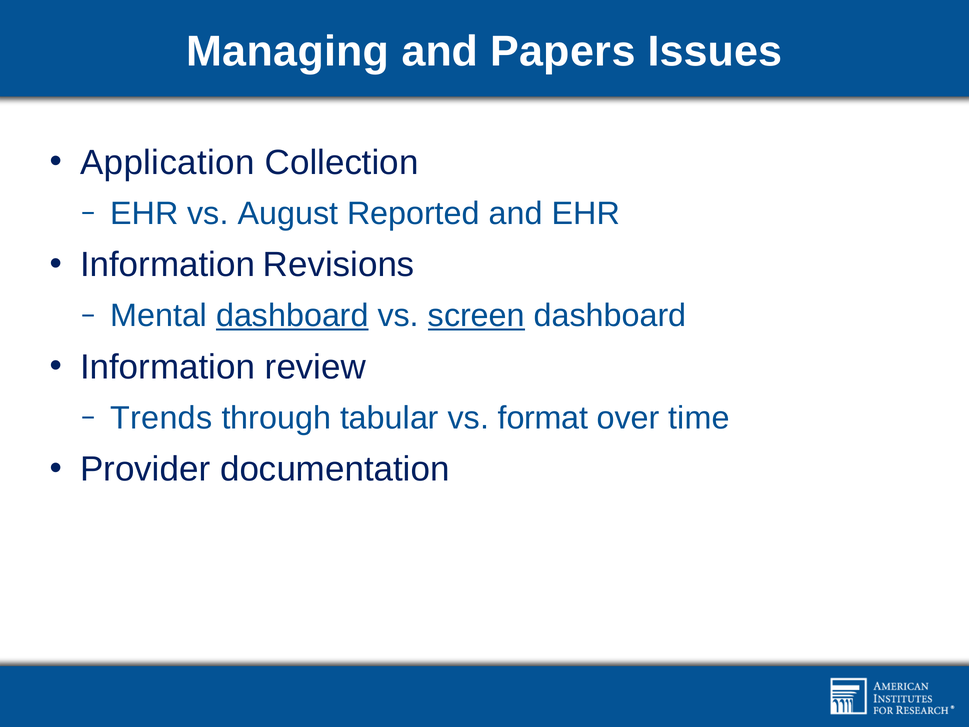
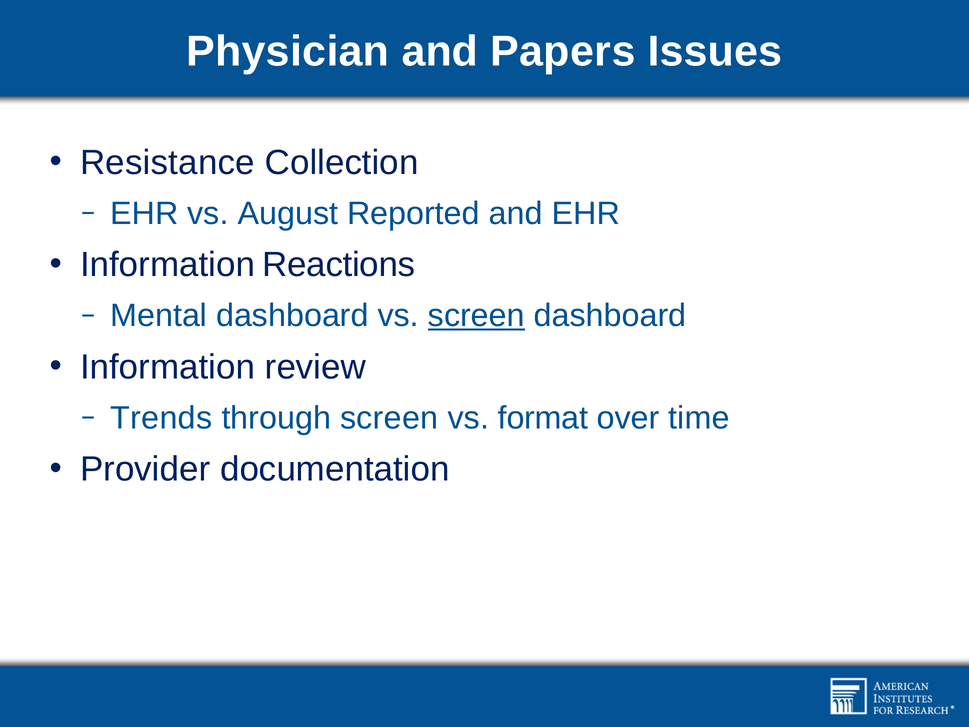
Managing: Managing -> Physician
Application: Application -> Resistance
Revisions: Revisions -> Reactions
dashboard at (292, 316) underline: present -> none
through tabular: tabular -> screen
